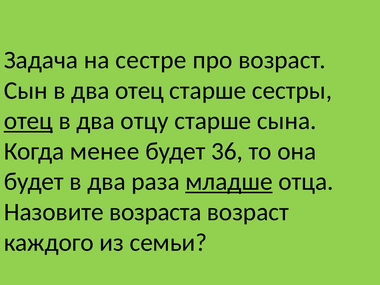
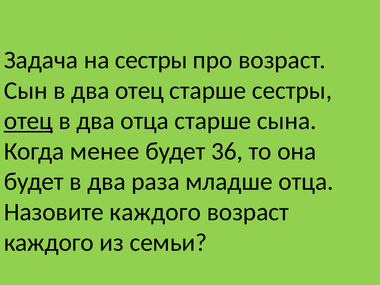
на сестре: сестре -> сестры
два отцу: отцу -> отца
младше underline: present -> none
Назовите возраста: возраста -> каждого
